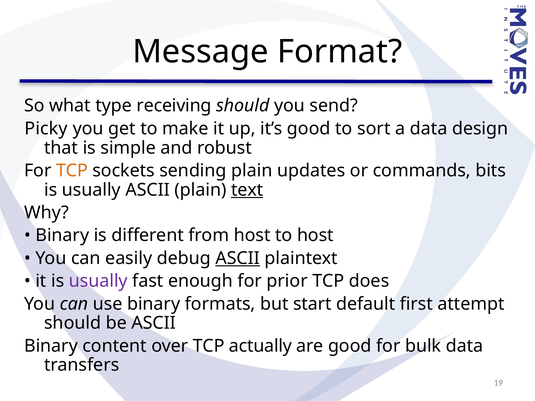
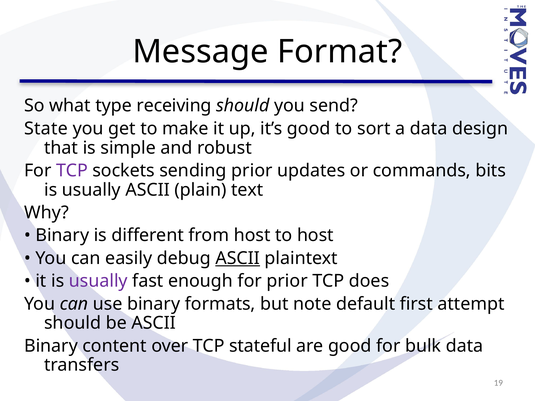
Picky: Picky -> State
TCP at (72, 171) colour: orange -> purple
sending plain: plain -> prior
text underline: present -> none
start: start -> note
actually: actually -> stateful
